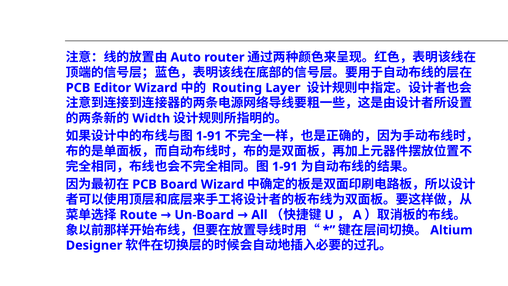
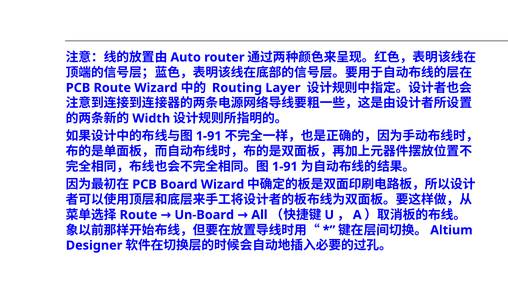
Editor at (112, 88): Editor -> Route
